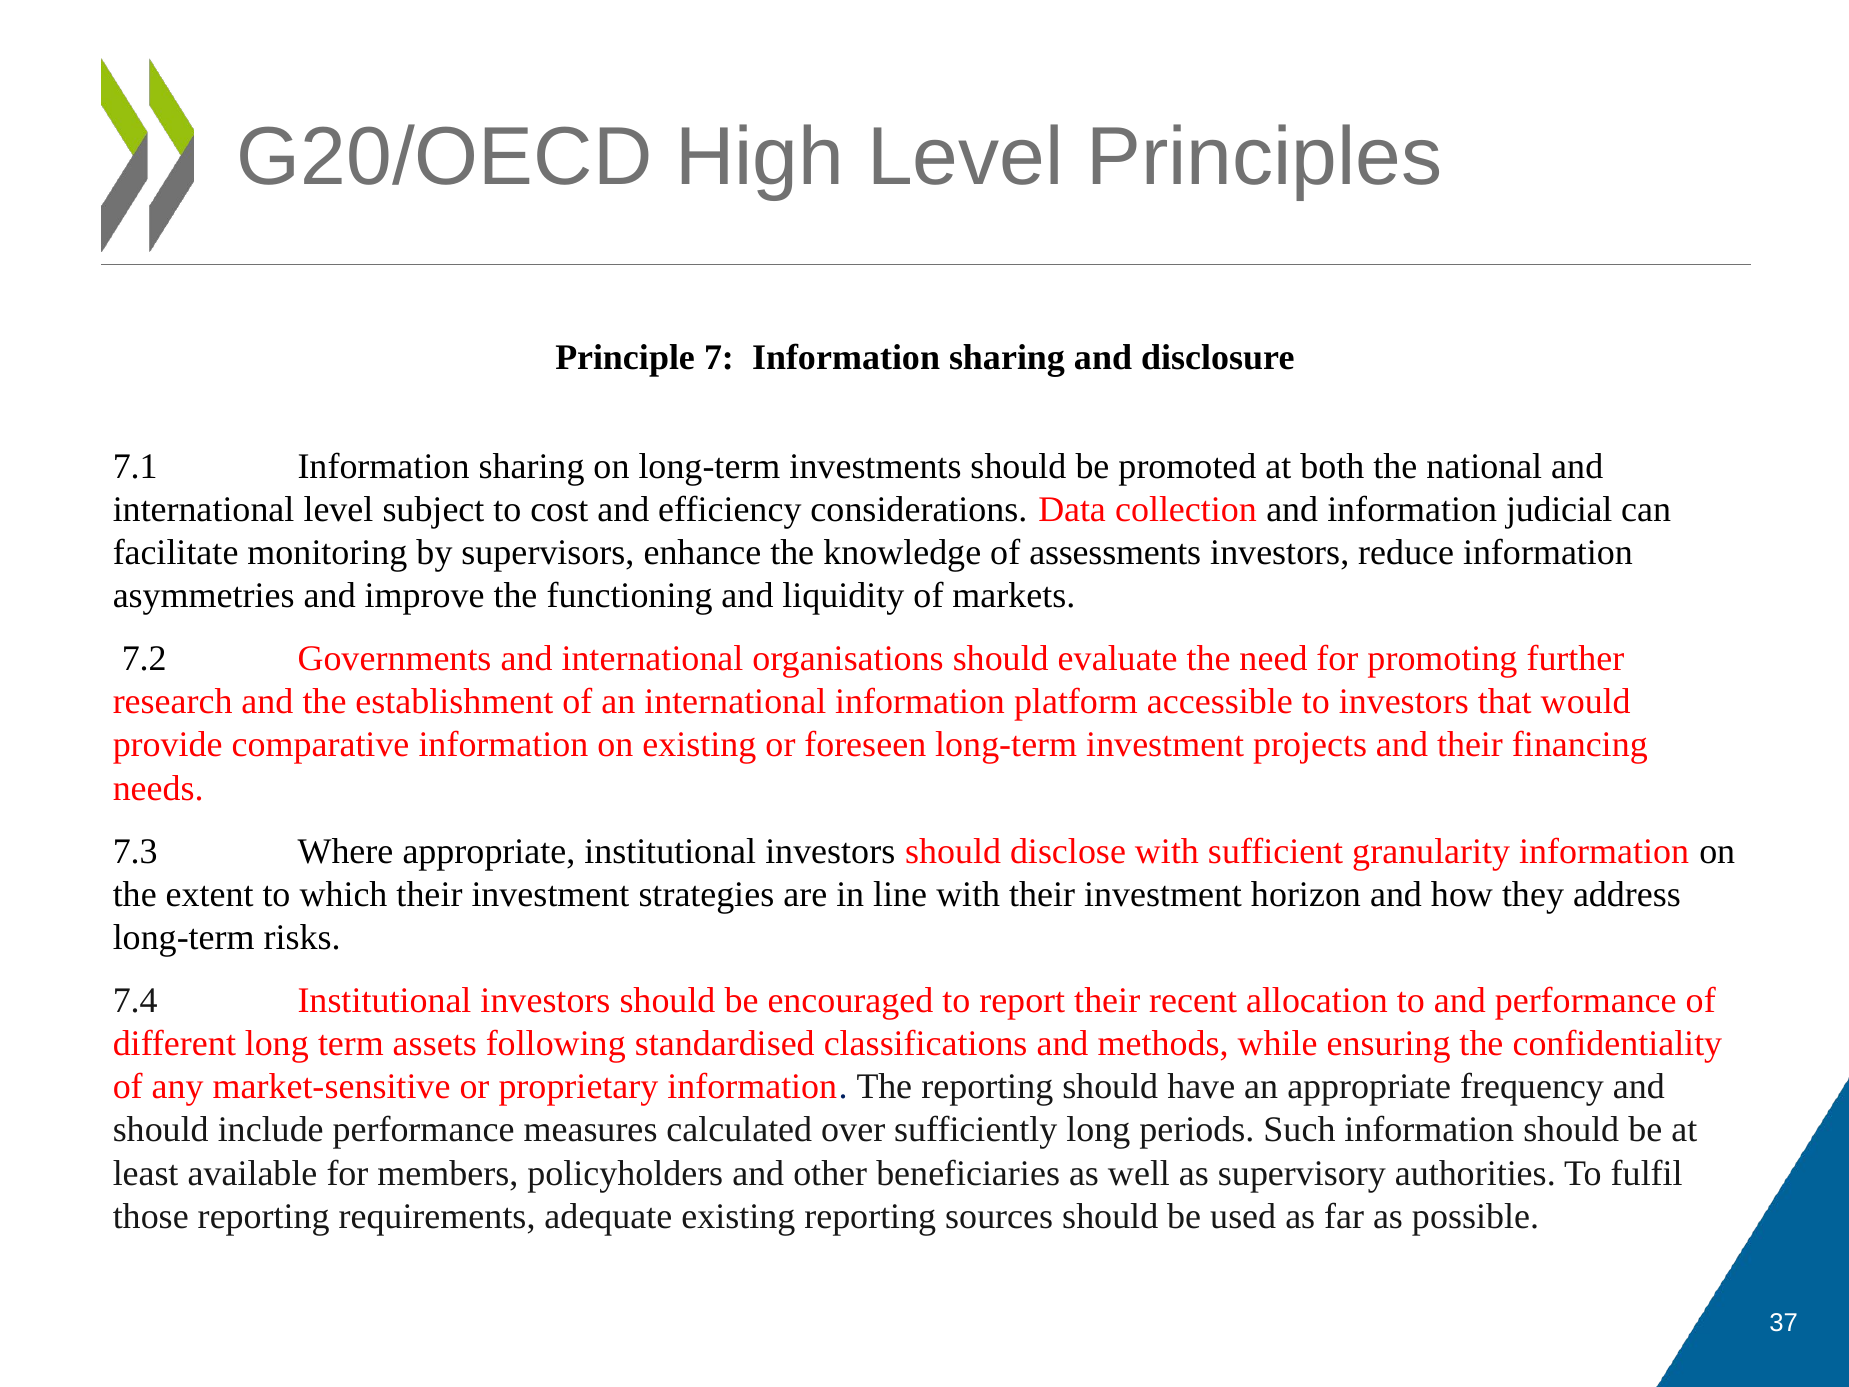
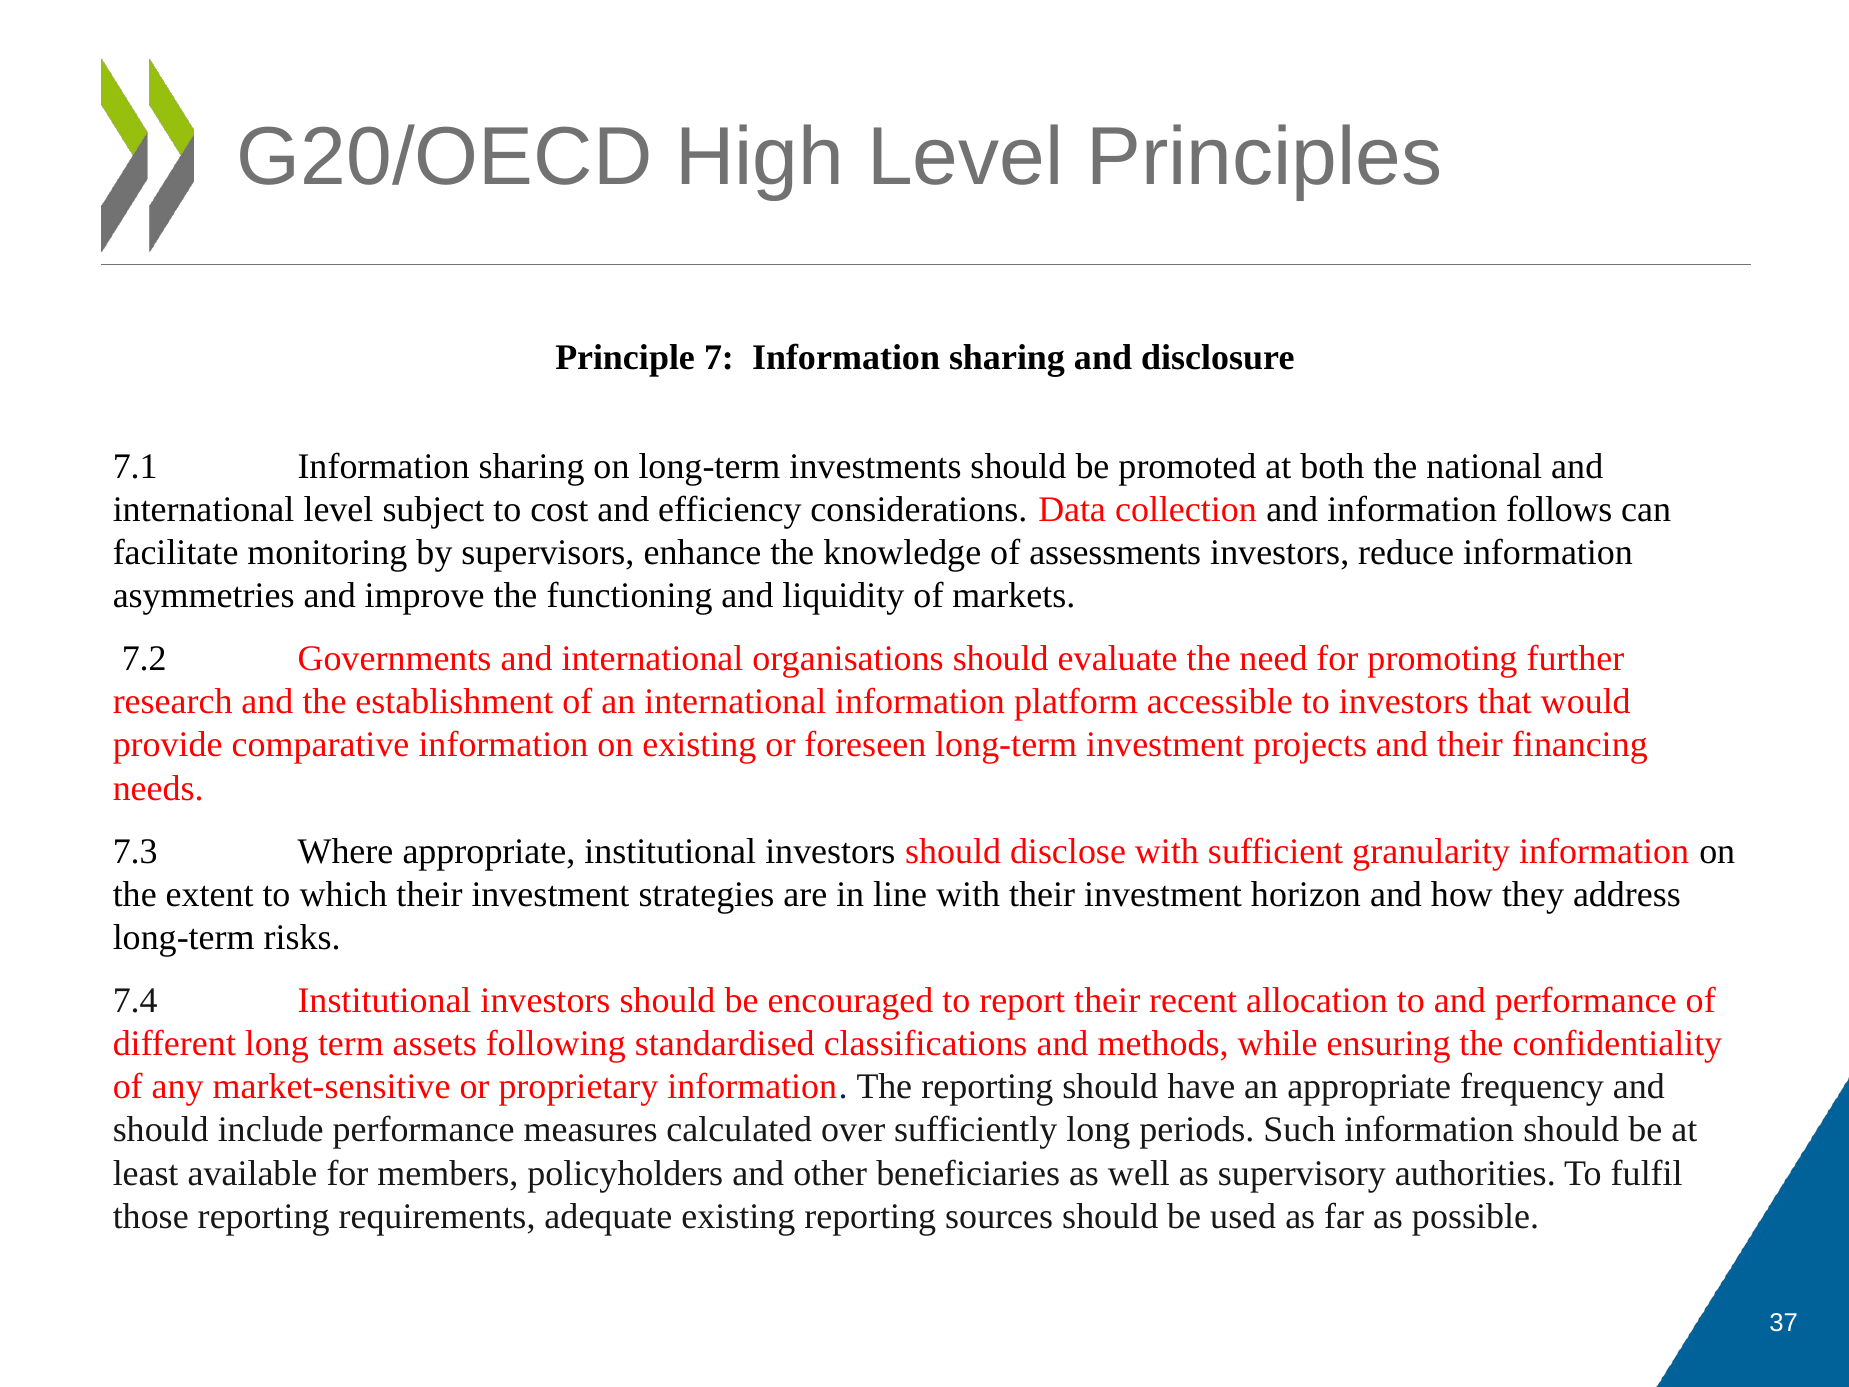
judicial: judicial -> follows
